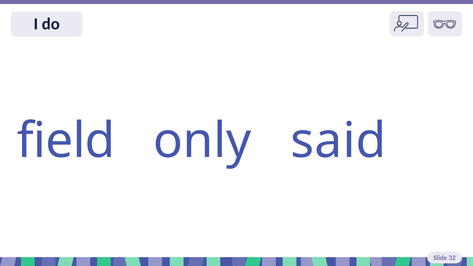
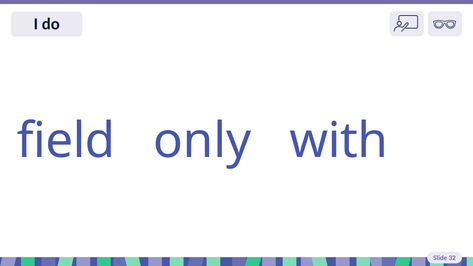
said: said -> with
